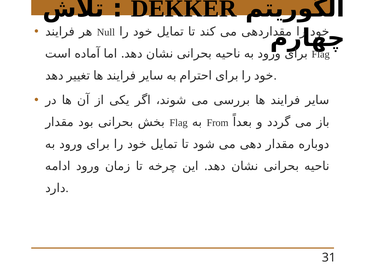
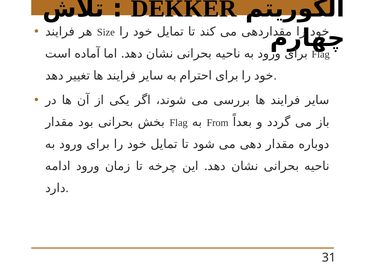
Null: Null -> Size
